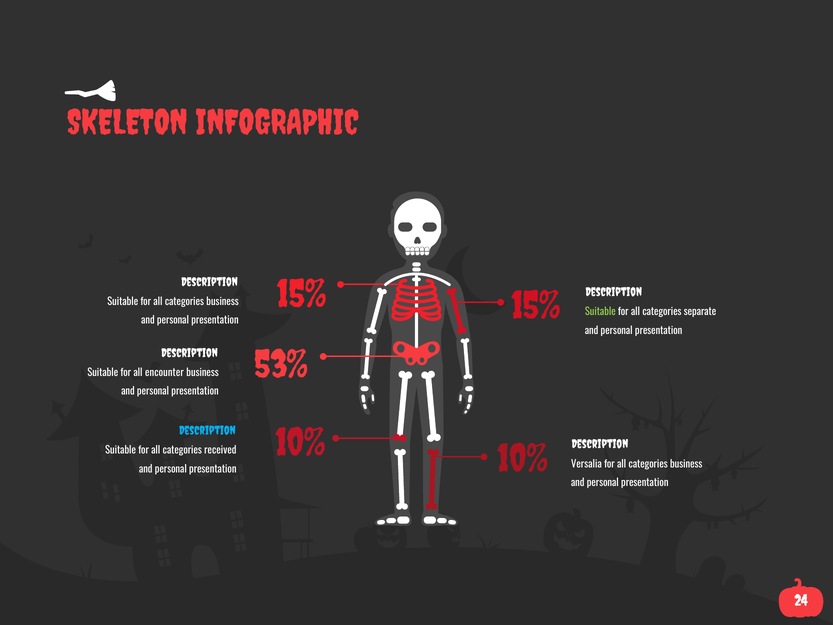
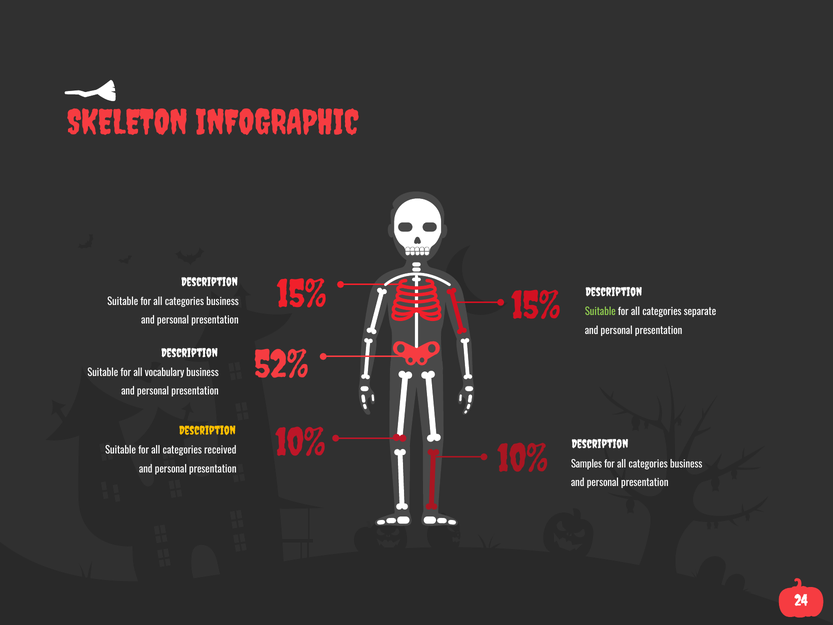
53%: 53% -> 52%
encounter: encounter -> vocabulary
Description at (207, 431) colour: light blue -> yellow
Versalia: Versalia -> Samples
